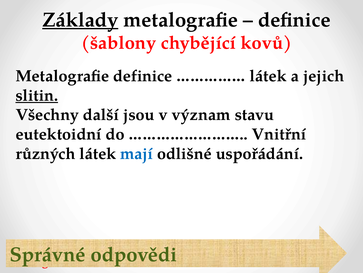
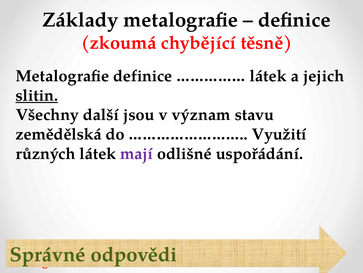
Základy underline: present -> none
šablony: šablony -> zkoumá
kovů: kovů -> těsně
eutektoidní: eutektoidní -> zemědělská
Vnitřní: Vnitřní -> Využití
mají colour: blue -> purple
